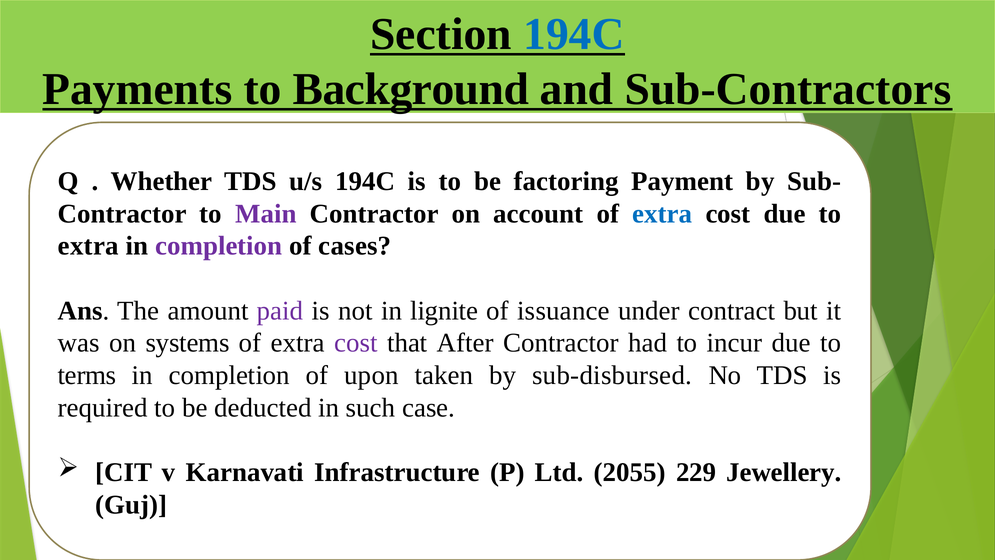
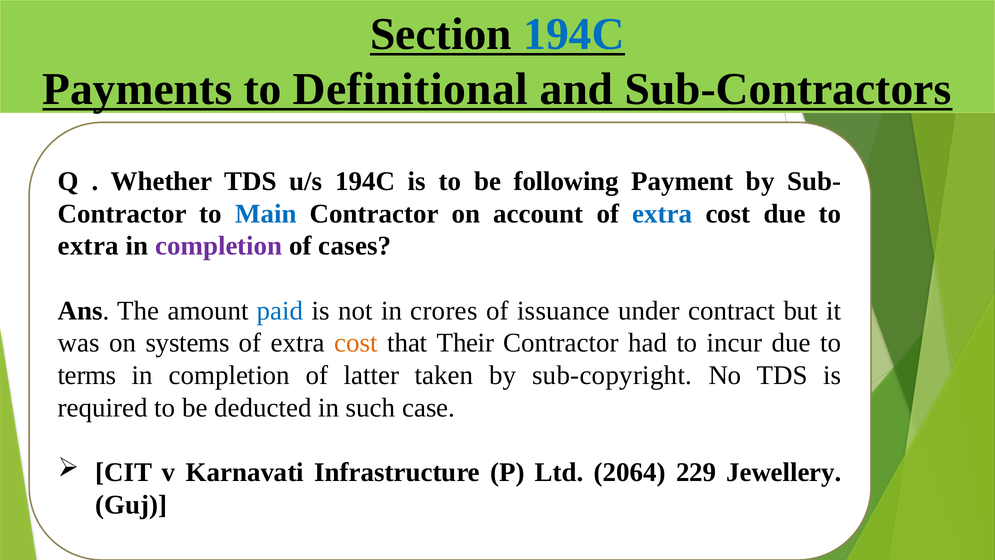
Background: Background -> Definitional
factoring: factoring -> following
Main colour: purple -> blue
paid colour: purple -> blue
lignite: lignite -> crores
cost at (356, 343) colour: purple -> orange
After: After -> Their
upon: upon -> latter
sub-disbursed: sub-disbursed -> sub-copyright
2055: 2055 -> 2064
